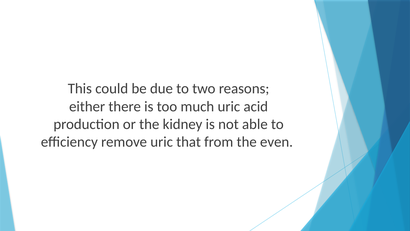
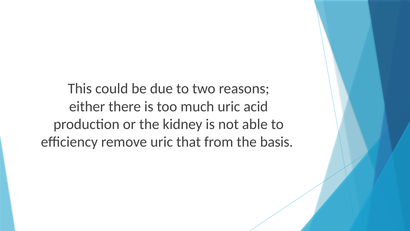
even: even -> basis
